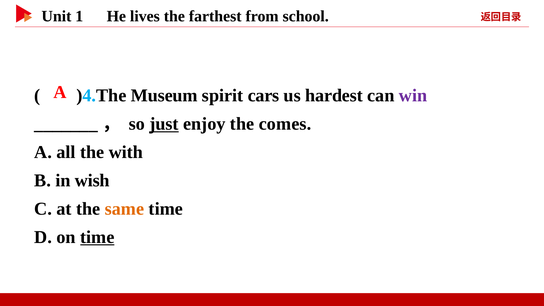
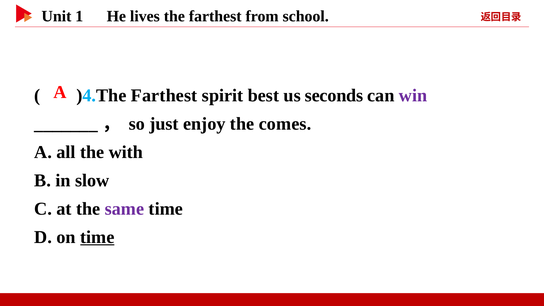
)4.The Museum: Museum -> Farthest
cars: cars -> best
hardest: hardest -> seconds
just underline: present -> none
wish: wish -> slow
same colour: orange -> purple
